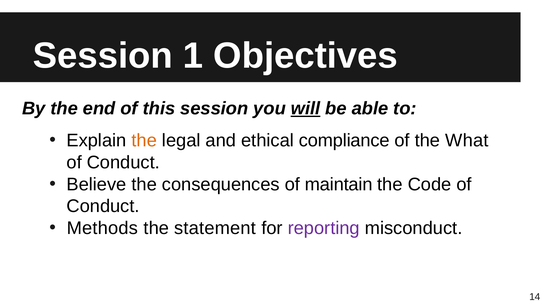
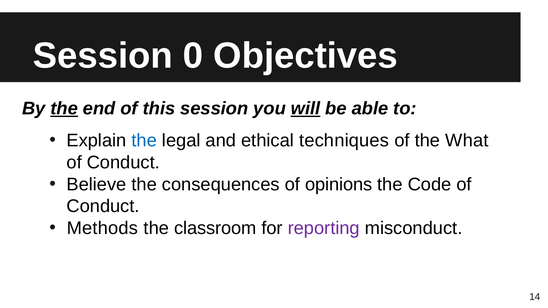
1: 1 -> 0
the at (64, 109) underline: none -> present
the at (144, 141) colour: orange -> blue
compliance: compliance -> techniques
maintain: maintain -> opinions
statement: statement -> classroom
